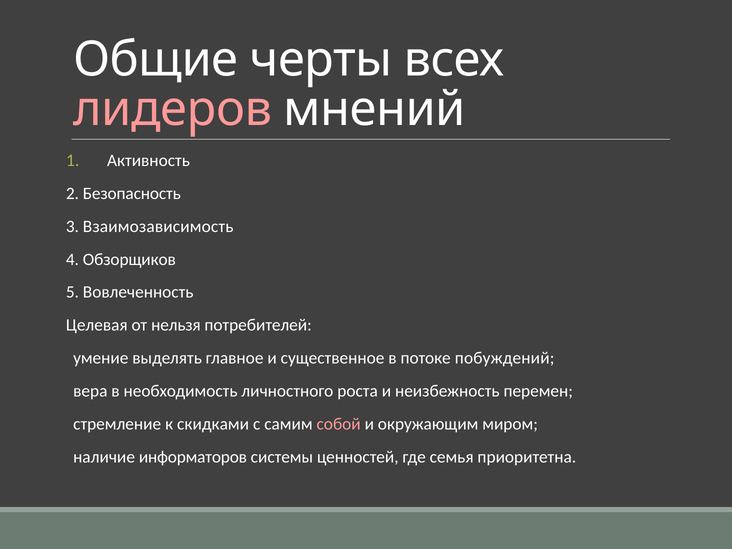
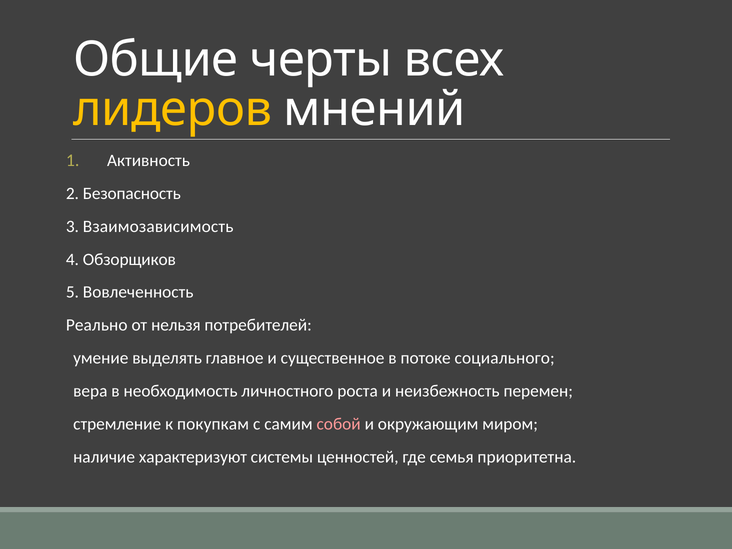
лидеров colour: pink -> yellow
Целевая: Целевая -> Реально
побуждений: побуждений -> социального
скидками: скидками -> покупкам
информаторов: информаторов -> характеризуют
